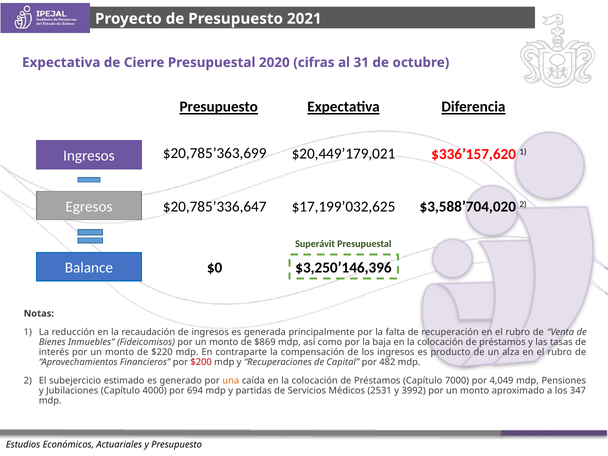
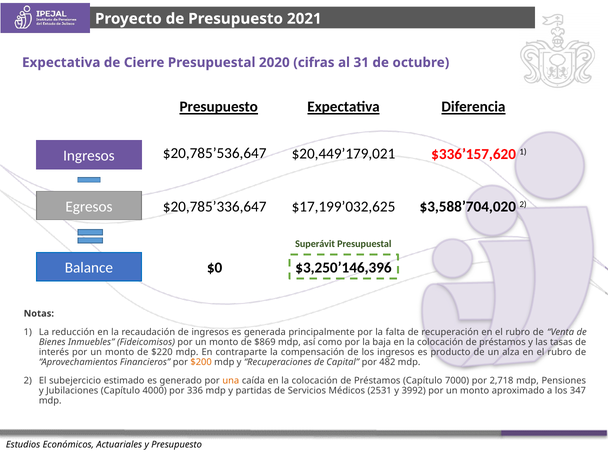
$20,785’363,699: $20,785’363,699 -> $20,785’536,647
$200 colour: red -> orange
4,049: 4,049 -> 2,718
694: 694 -> 336
